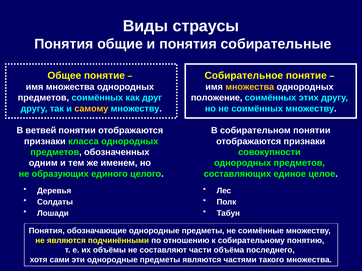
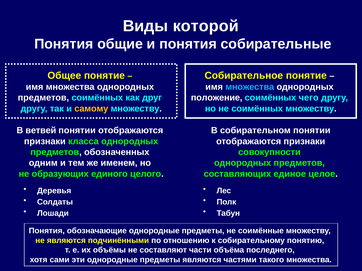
страусы: страусы -> которой
множества at (250, 87) colour: yellow -> light blue
этих: этих -> чего
